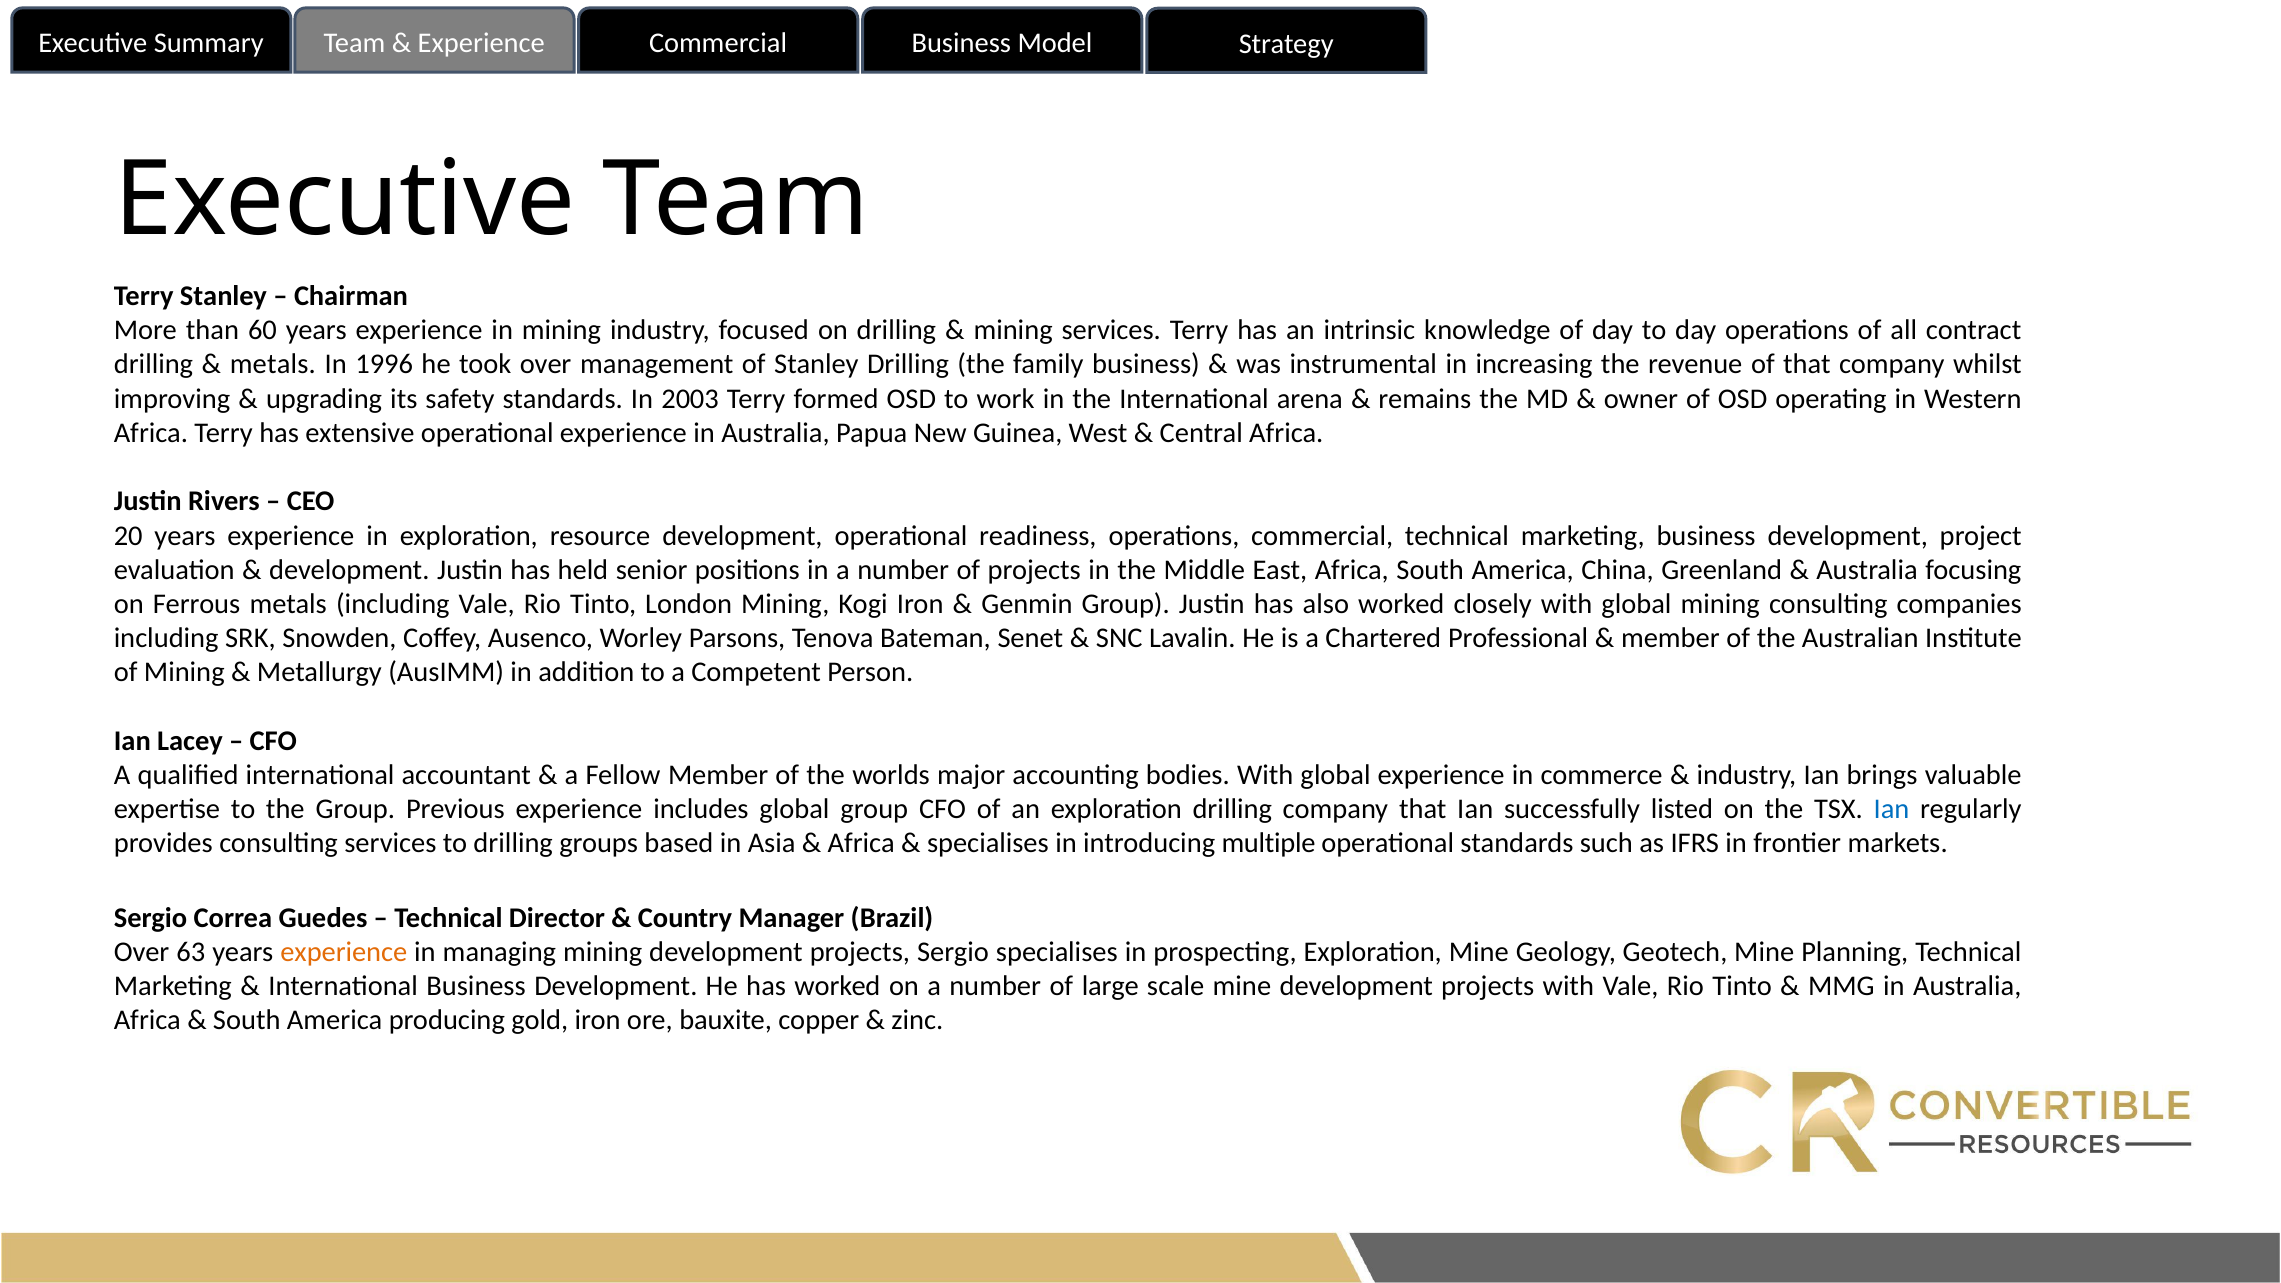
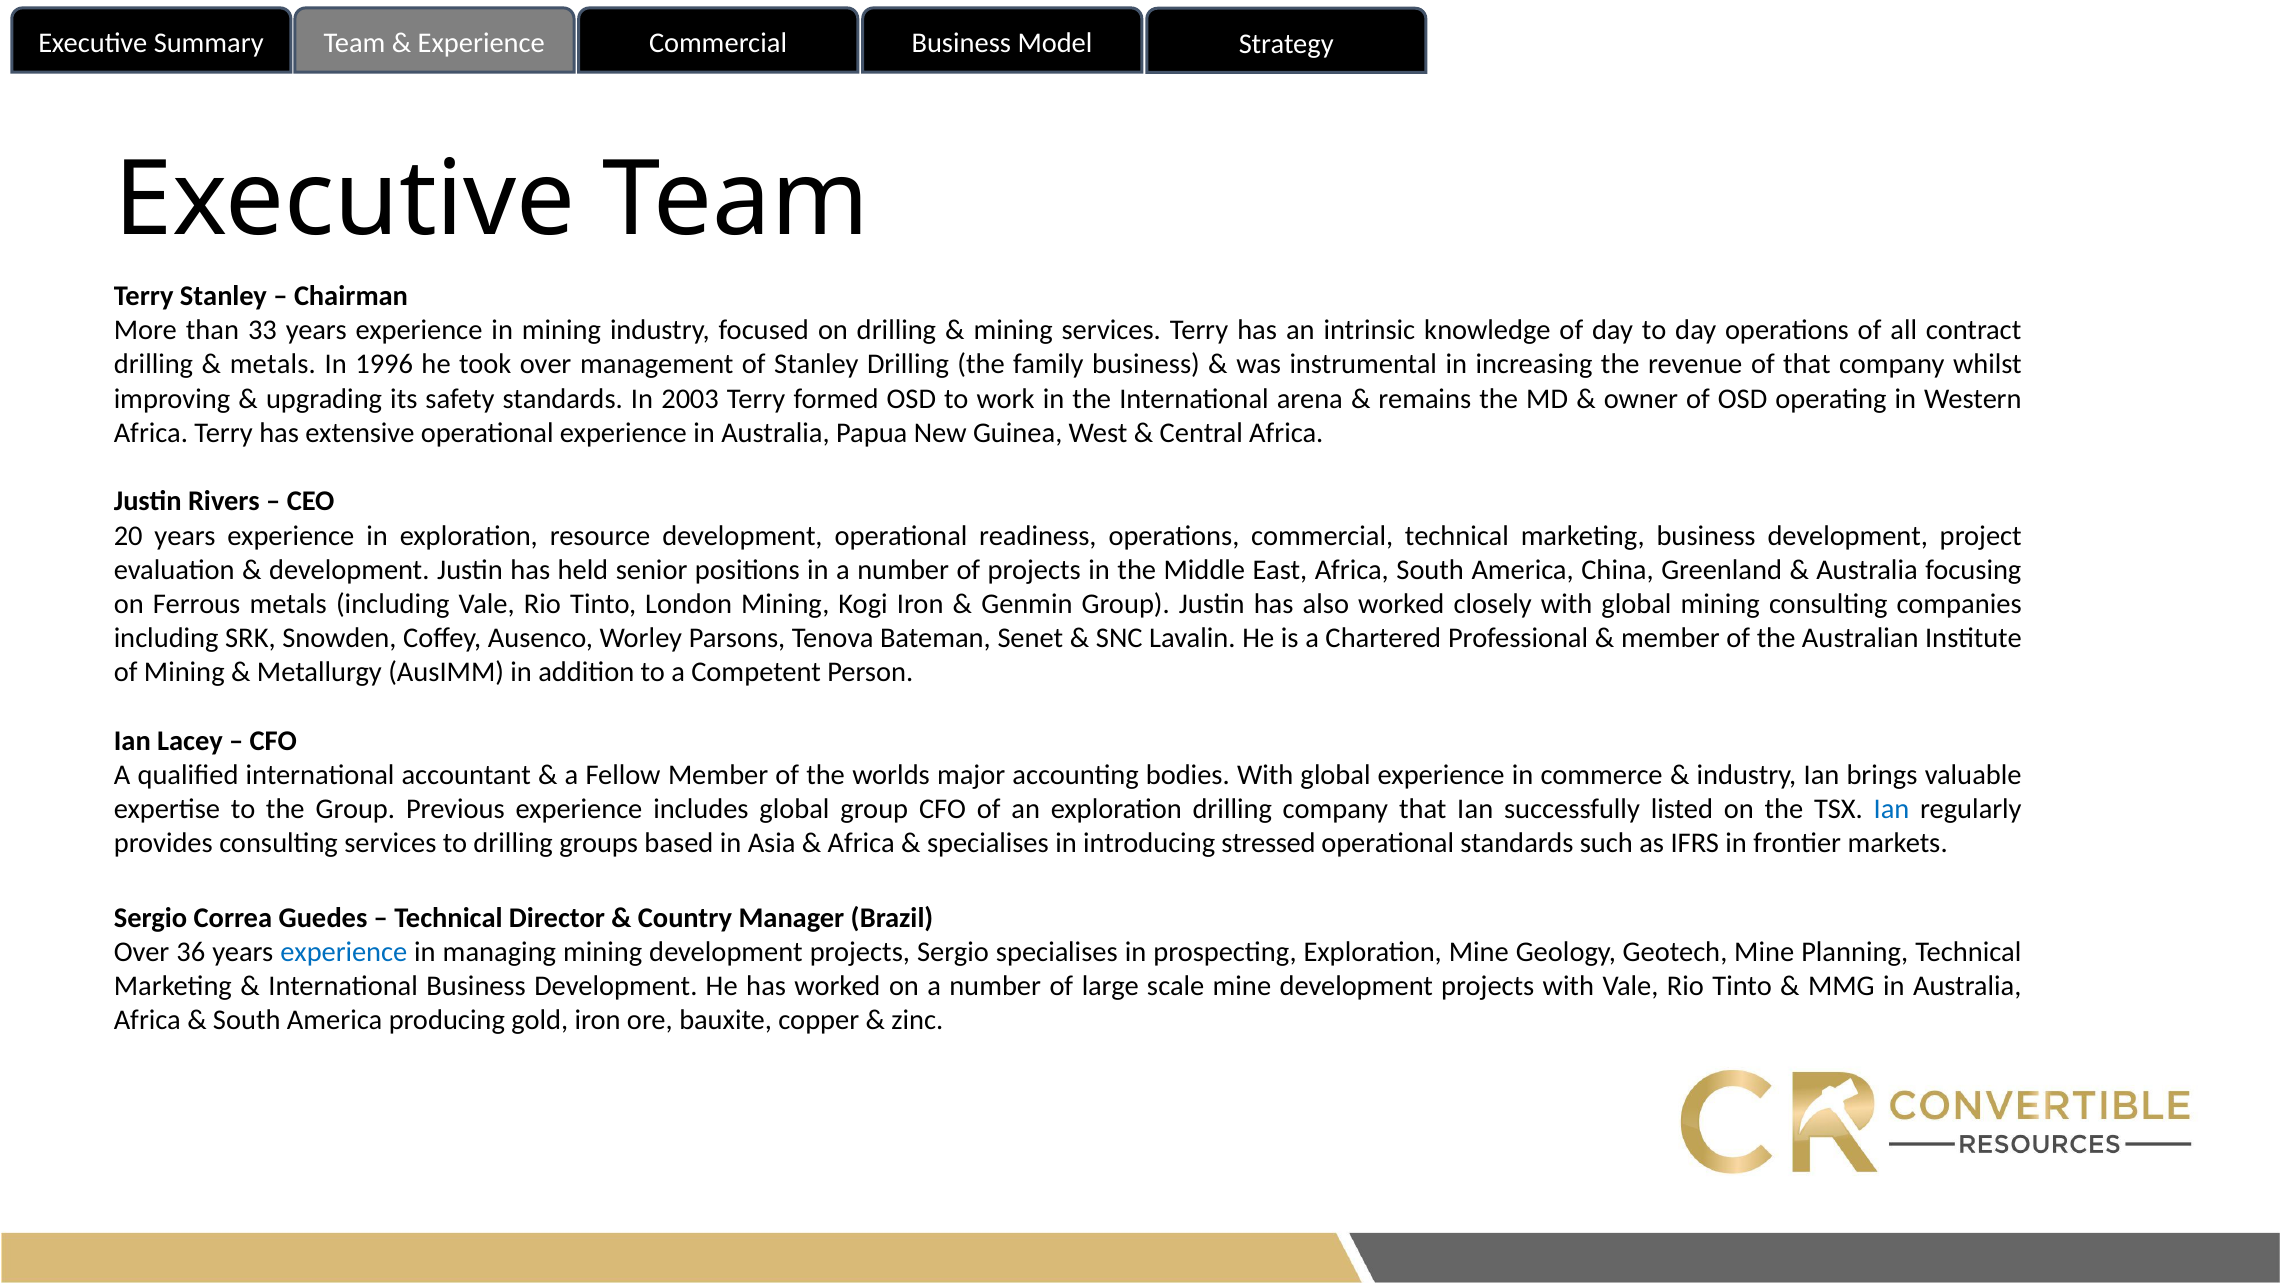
60: 60 -> 33
multiple: multiple -> stressed
63: 63 -> 36
experience at (344, 952) colour: orange -> blue
